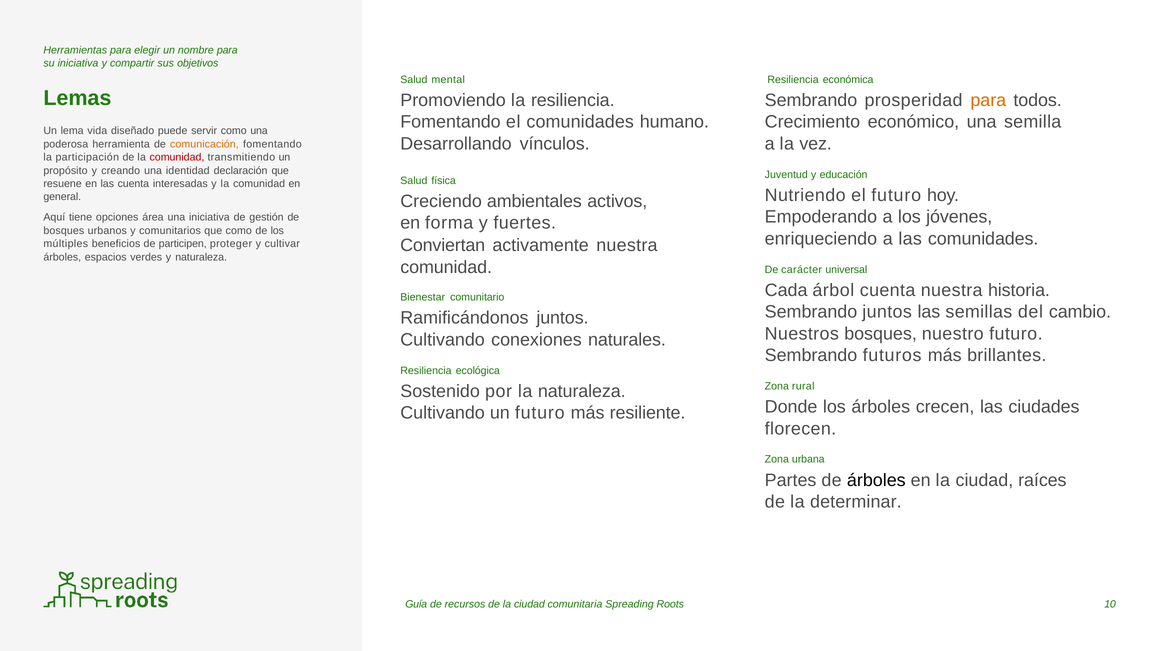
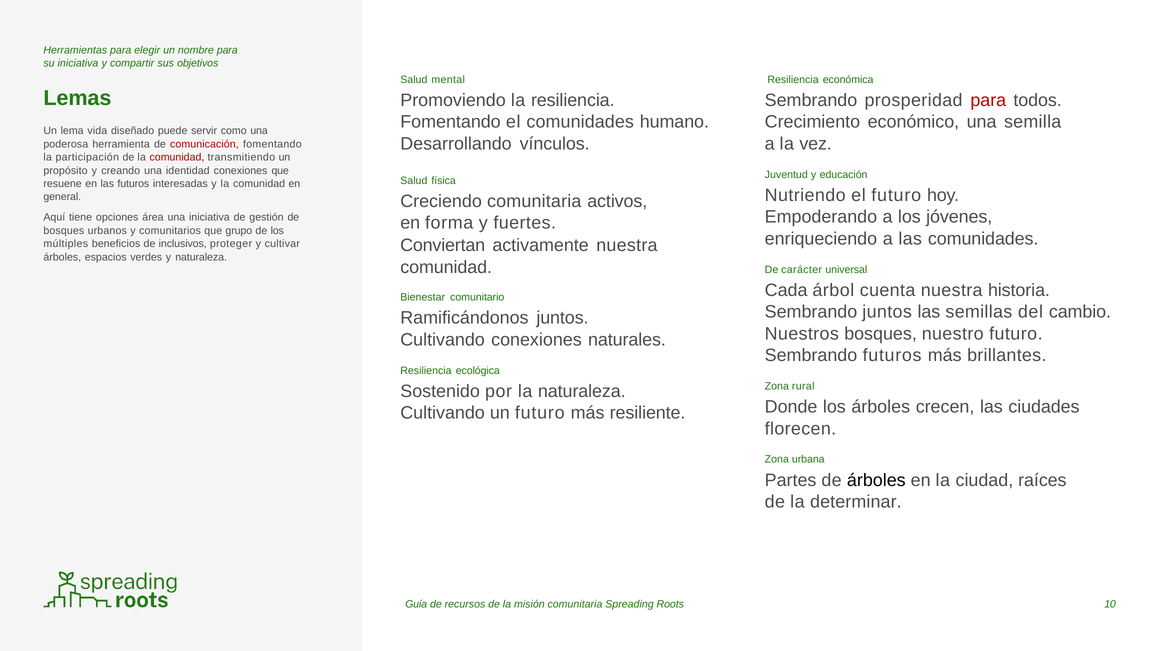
para at (988, 100) colour: orange -> red
comunicación colour: orange -> red
identidad declaración: declaración -> conexiones
las cuenta: cuenta -> futuros
Creciendo ambientales: ambientales -> comunitaria
que como: como -> grupo
participen: participen -> inclusivos
de la ciudad: ciudad -> misión
